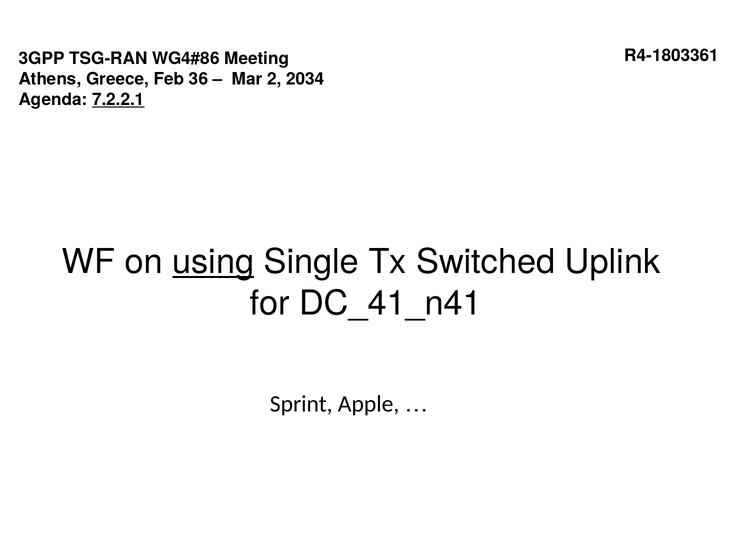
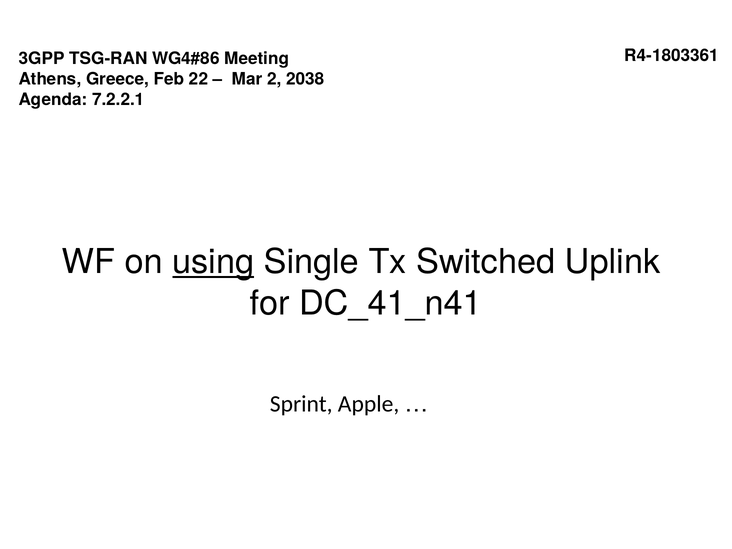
36: 36 -> 22
2034: 2034 -> 2038
7.2.2.1 underline: present -> none
